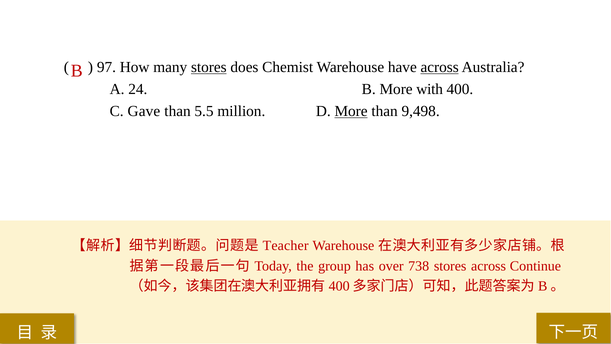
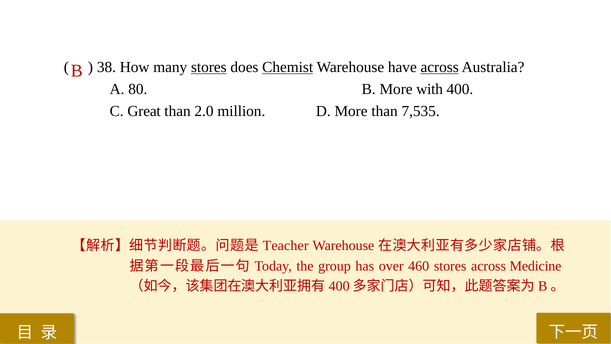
97: 97 -> 38
Chemist underline: none -> present
24: 24 -> 80
Gave: Gave -> Great
5.5: 5.5 -> 2.0
More at (351, 111) underline: present -> none
9,498: 9,498 -> 7,535
738: 738 -> 460
Continue: Continue -> Medicine
